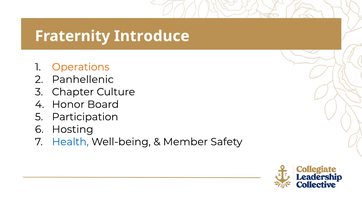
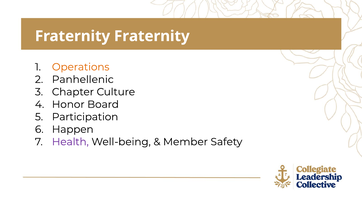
Fraternity Introduce: Introduce -> Fraternity
Hosting: Hosting -> Happen
Health colour: blue -> purple
